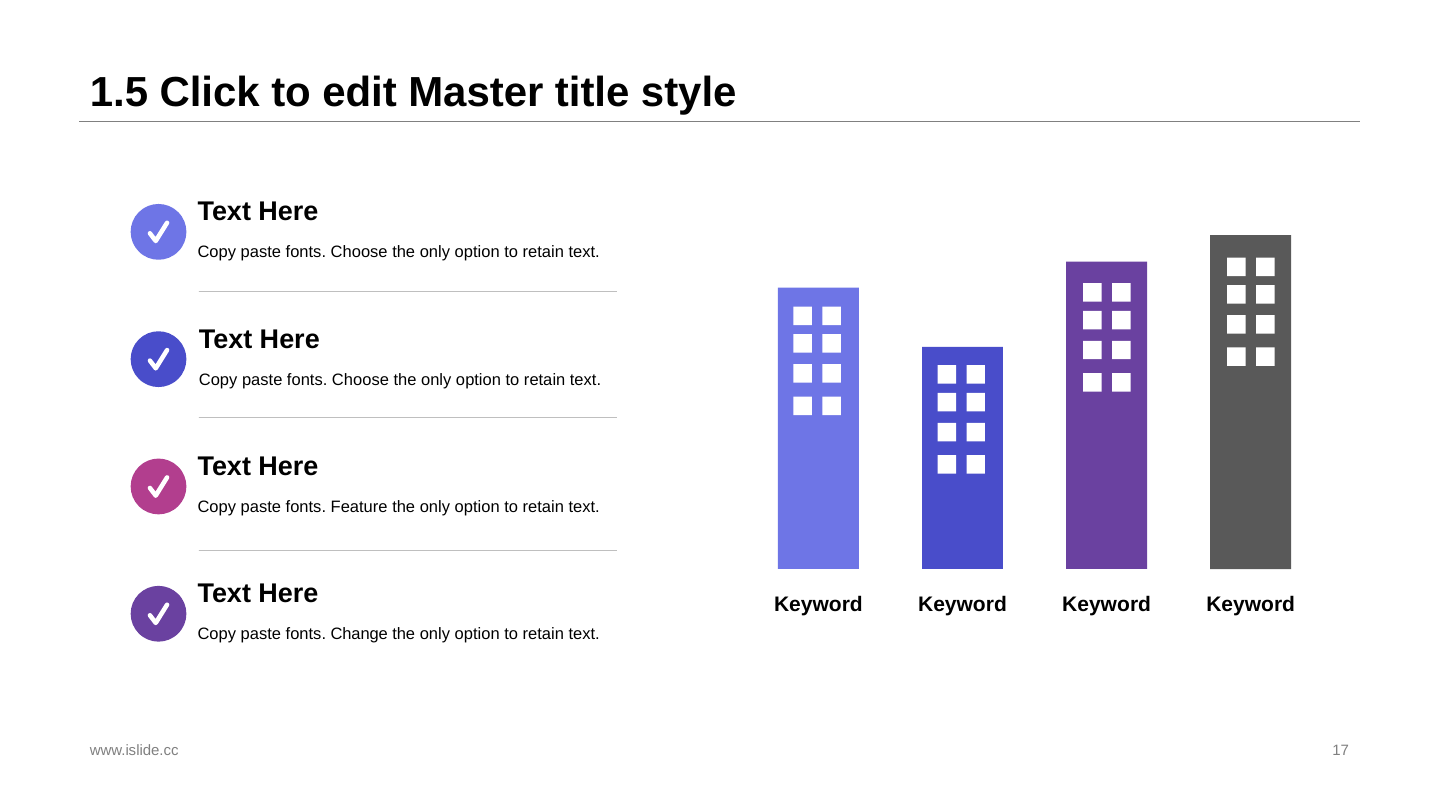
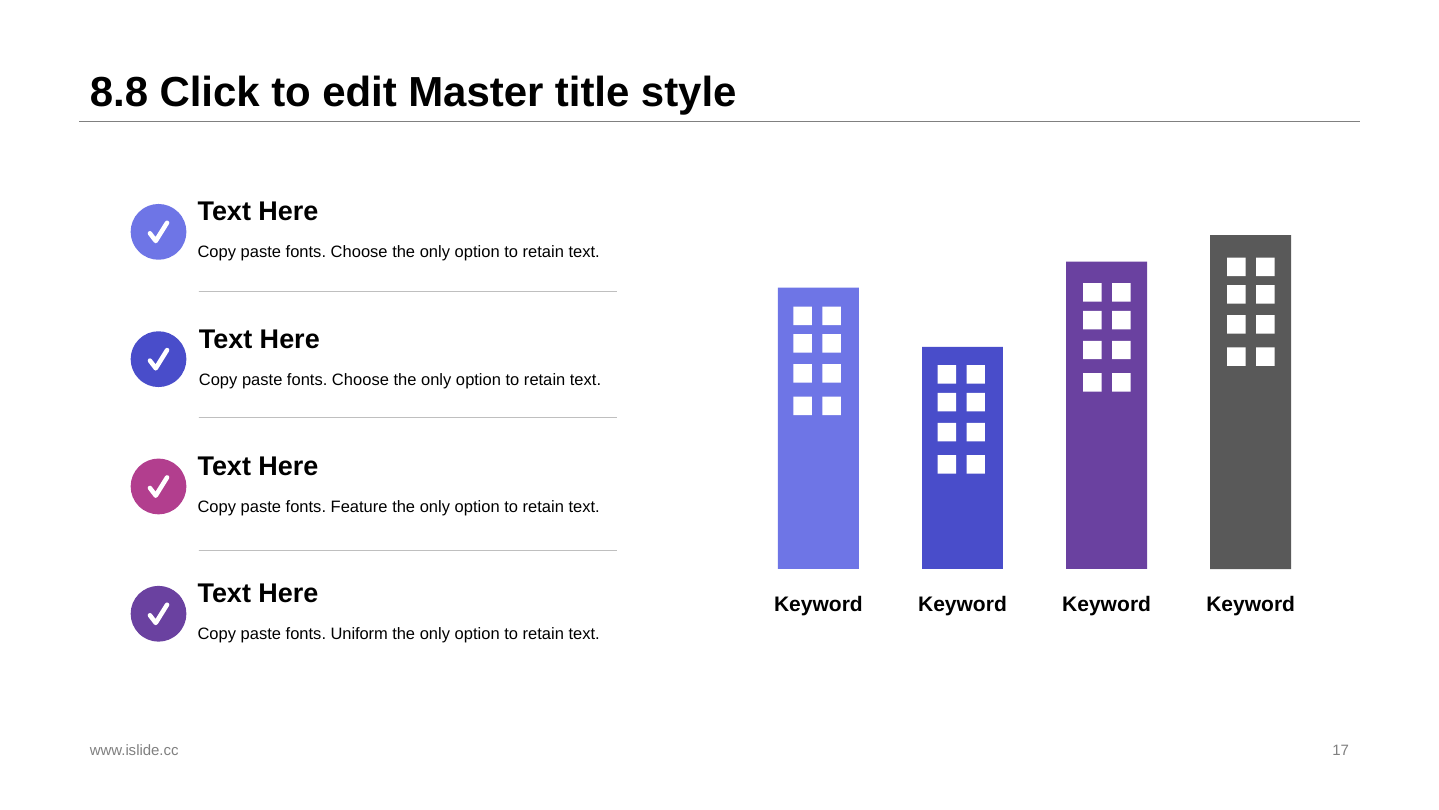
1.5: 1.5 -> 8.8
Change: Change -> Uniform
